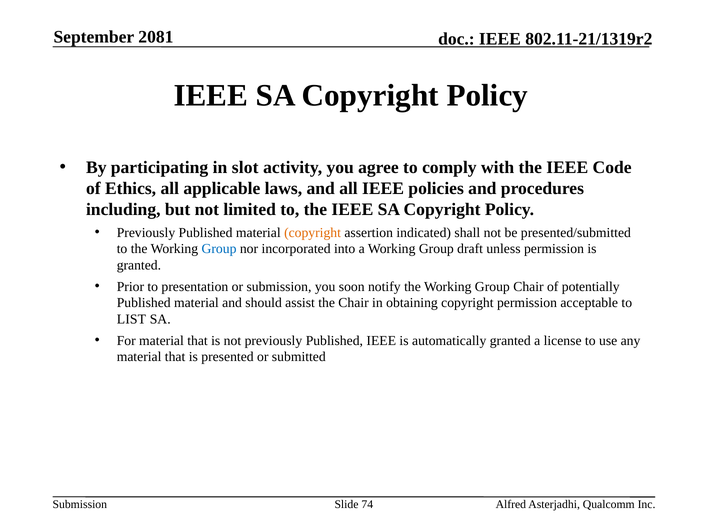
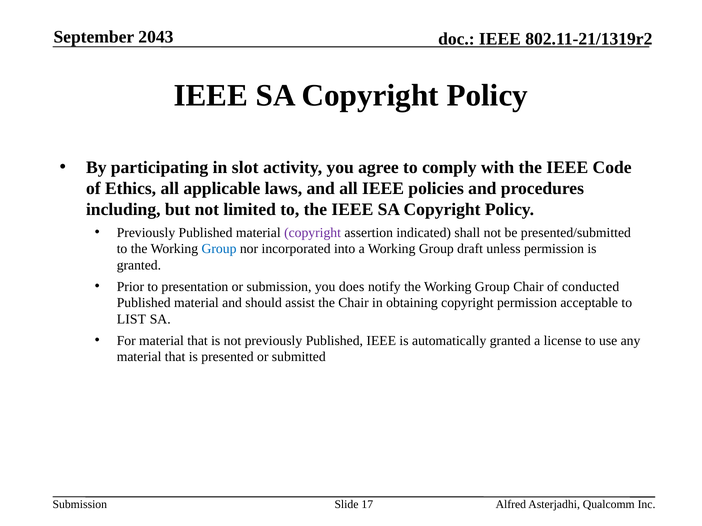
2081: 2081 -> 2043
copyright at (313, 233) colour: orange -> purple
soon: soon -> does
potentially: potentially -> conducted
74: 74 -> 17
